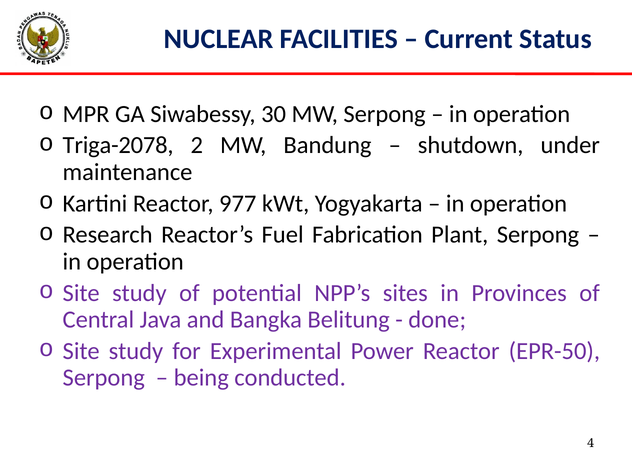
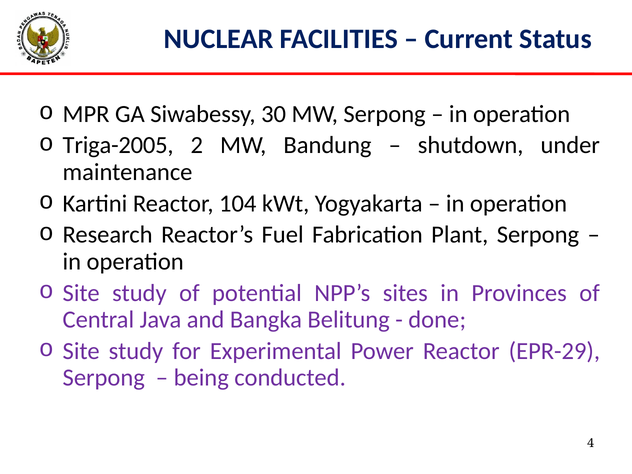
Triga-2078: Triga-2078 -> Triga-2005
977: 977 -> 104
EPR-50: EPR-50 -> EPR-29
